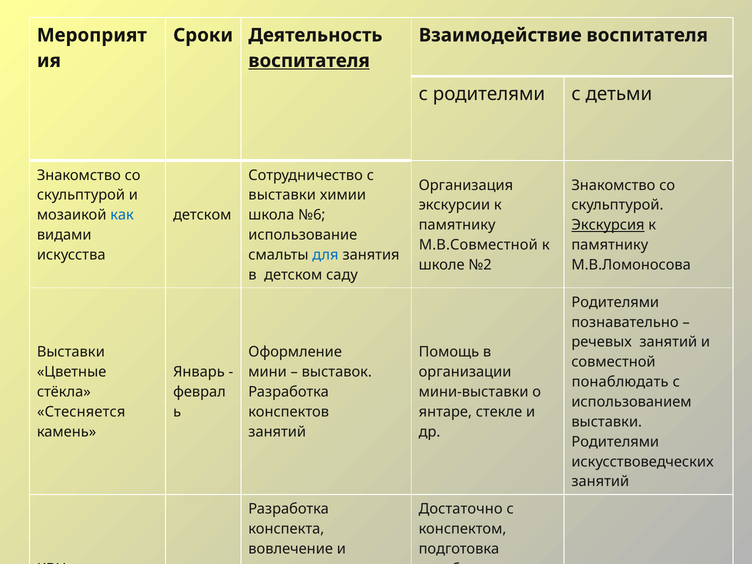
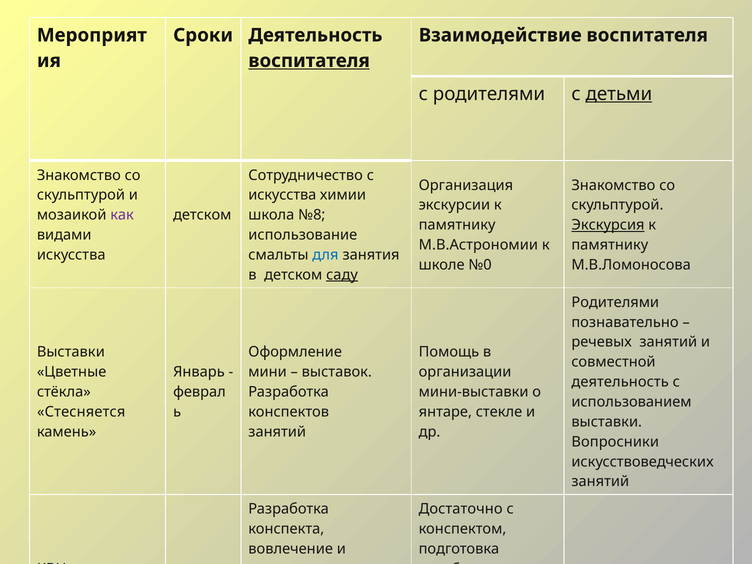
детьми underline: none -> present
выставки at (282, 195): выставки -> искусства
как colour: blue -> purple
№6: №6 -> №8
М.В.Совместной: М.В.Совместной -> М.В.Астрономии
№2: №2 -> №0
саду underline: none -> present
понаблюдать at (620, 382): понаблюдать -> деятельность
Родителями at (615, 442): Родителями -> Вопросники
